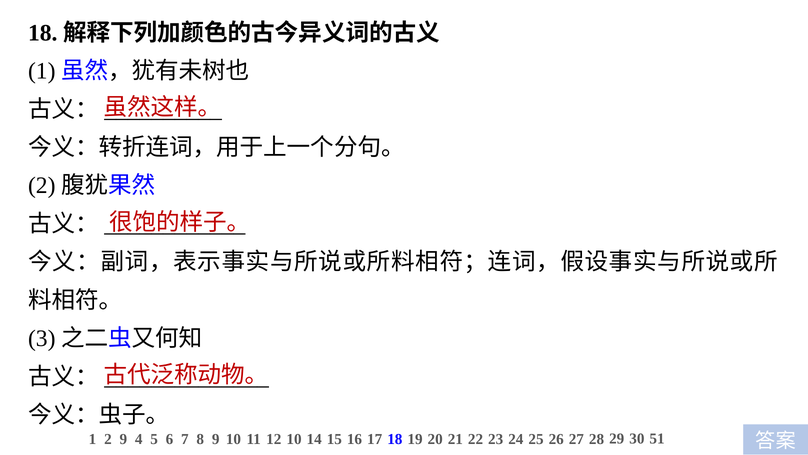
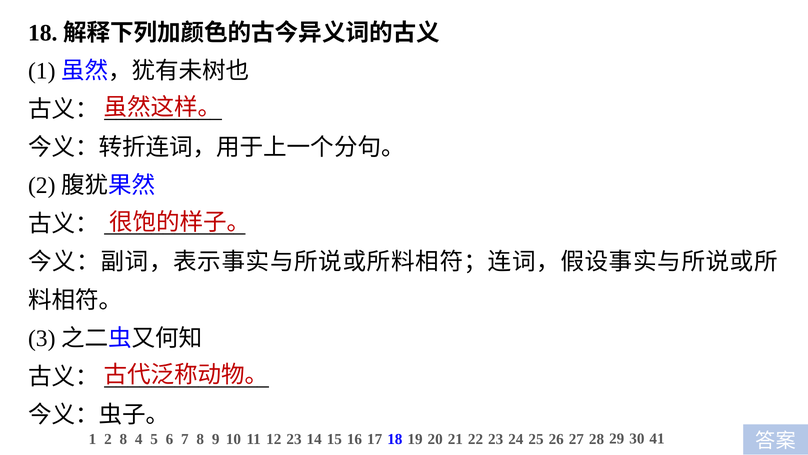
2 9: 9 -> 8
12 10: 10 -> 23
51: 51 -> 41
